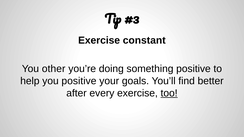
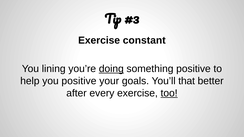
other: other -> lining
doing underline: none -> present
find: find -> that
